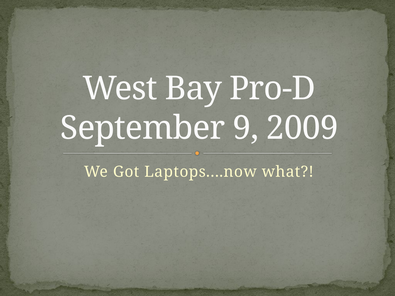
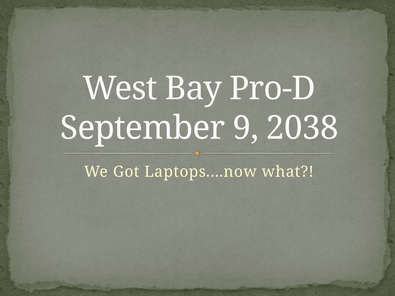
2009: 2009 -> 2038
